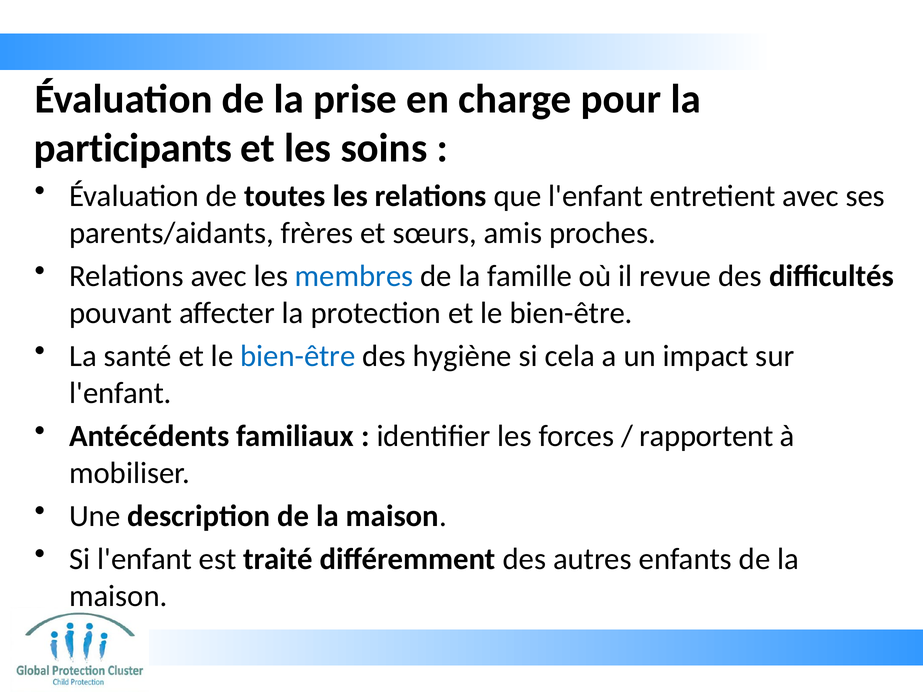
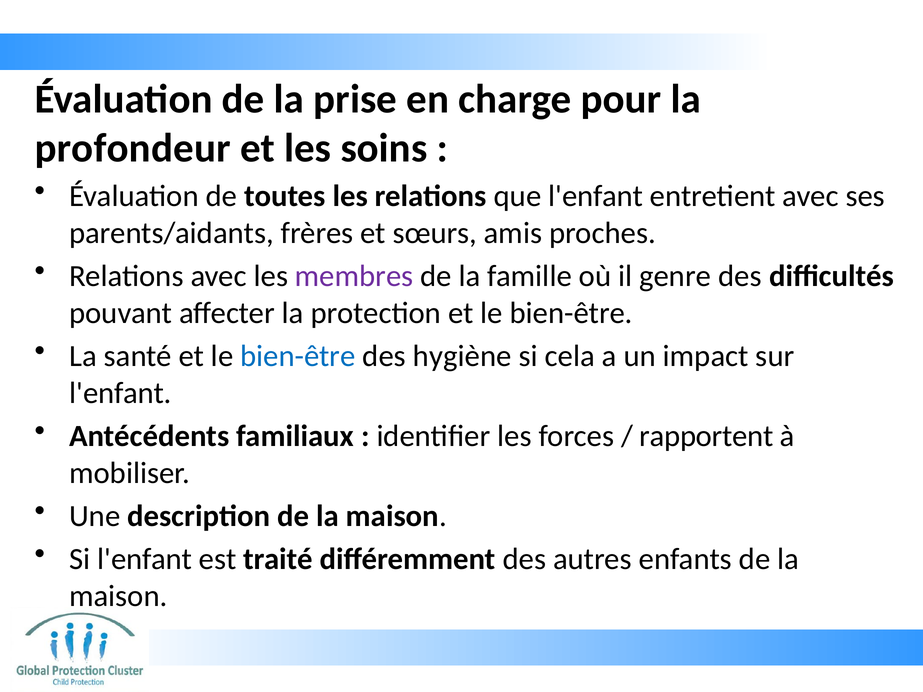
participants: participants -> profondeur
membres colour: blue -> purple
revue: revue -> genre
